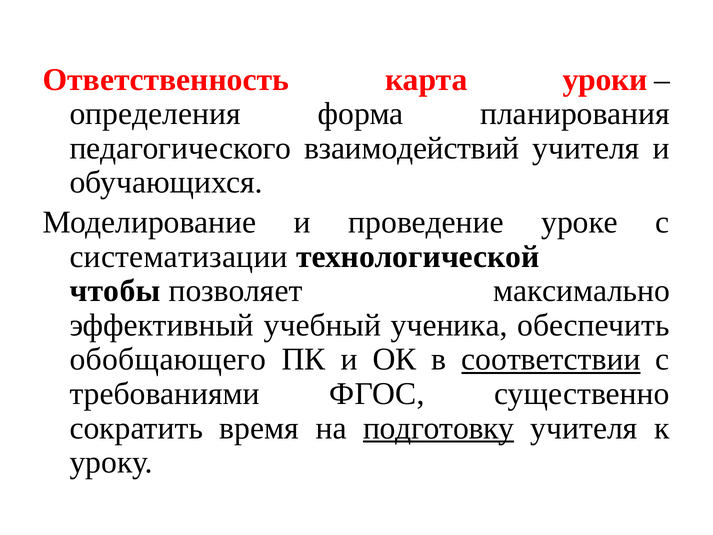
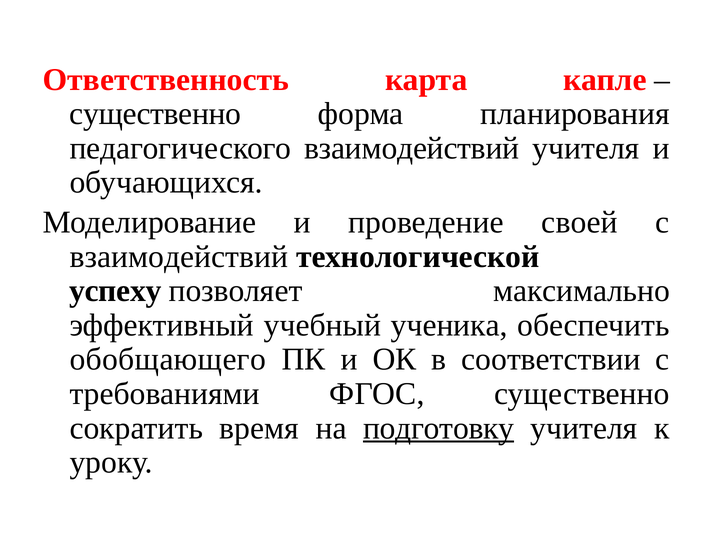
уроки: уроки -> капле
определения at (155, 114): определения -> существенно
уроке: уроке -> своей
систематизации at (179, 257): систематизации -> взаимодействий
чтобы: чтобы -> успеху
соответствии underline: present -> none
